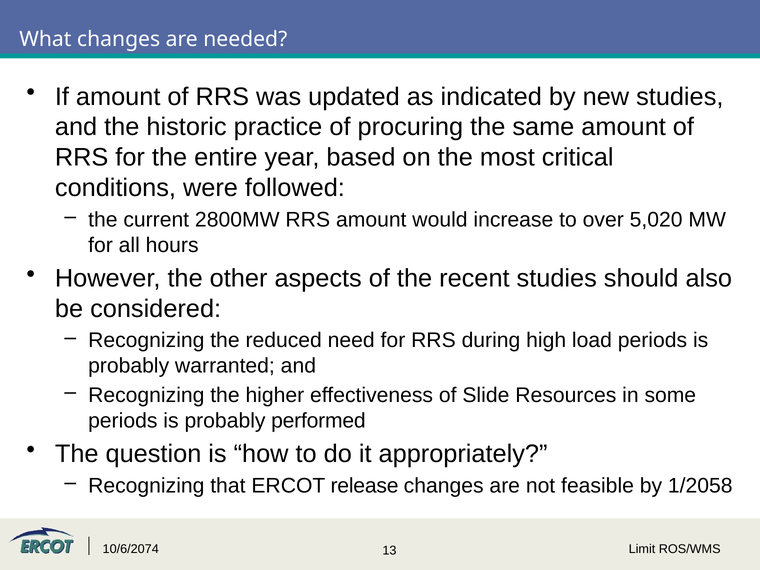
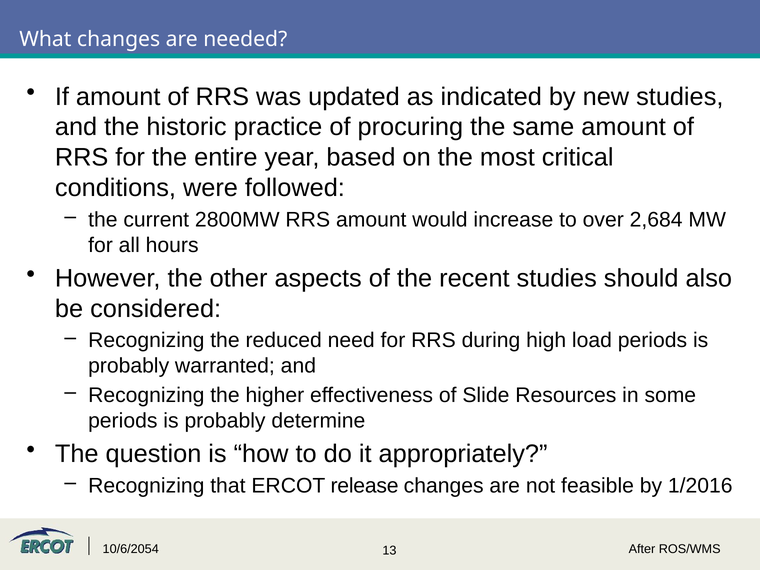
5,020: 5,020 -> 2,684
performed: performed -> determine
1/2058: 1/2058 -> 1/2016
10/6/2074: 10/6/2074 -> 10/6/2054
Limit: Limit -> After
